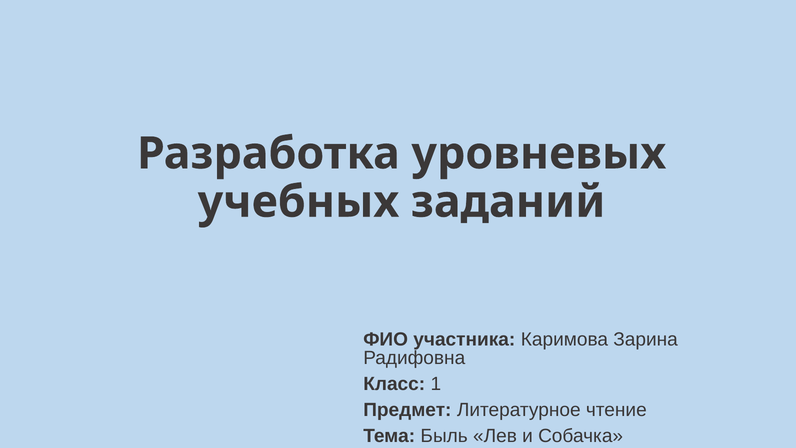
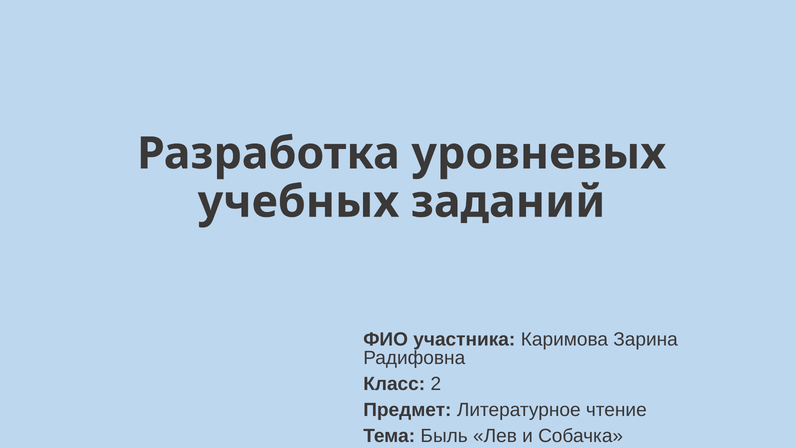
1: 1 -> 2
